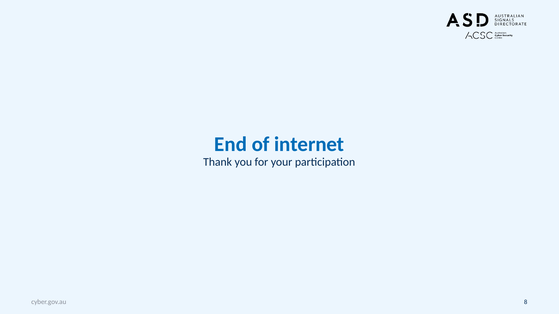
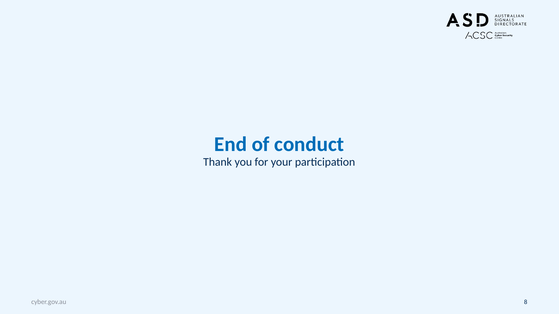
internet: internet -> conduct
